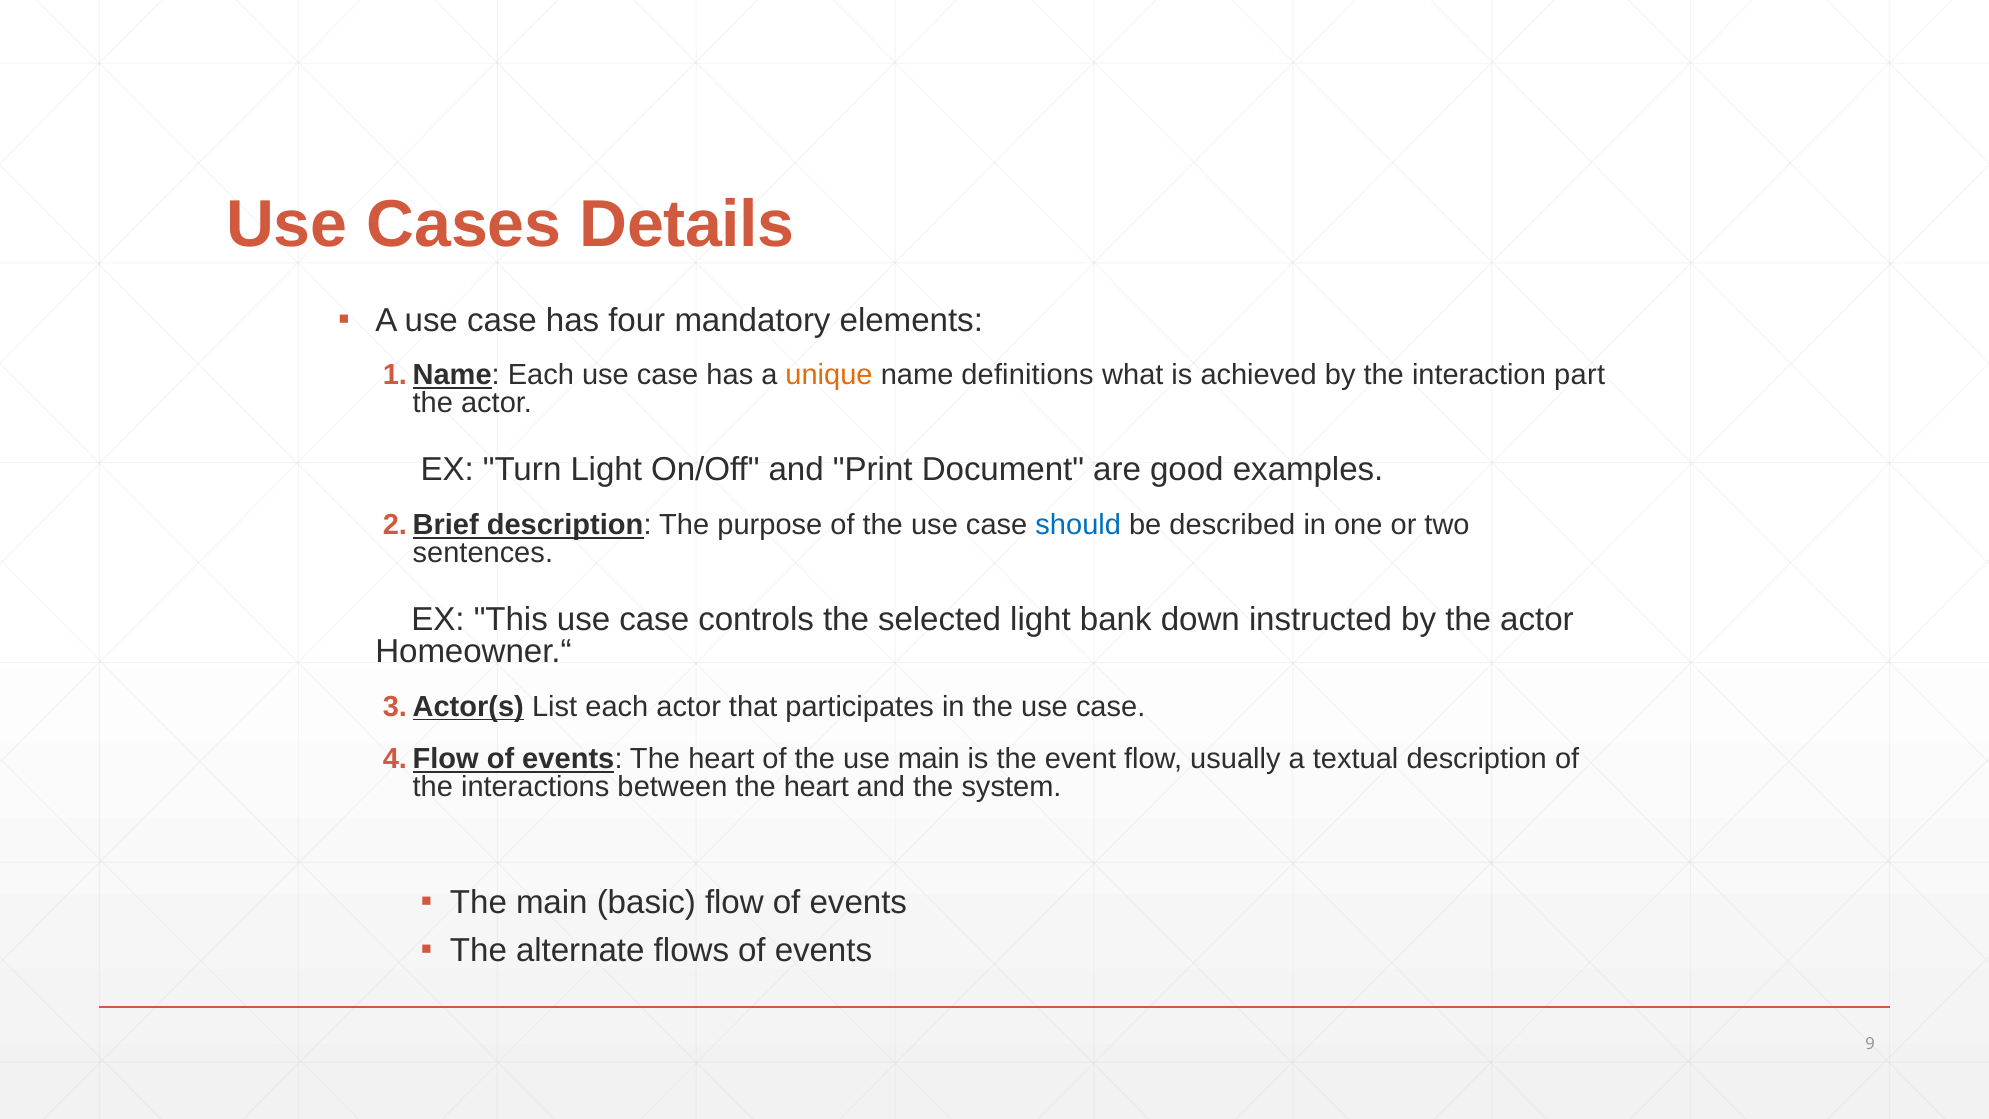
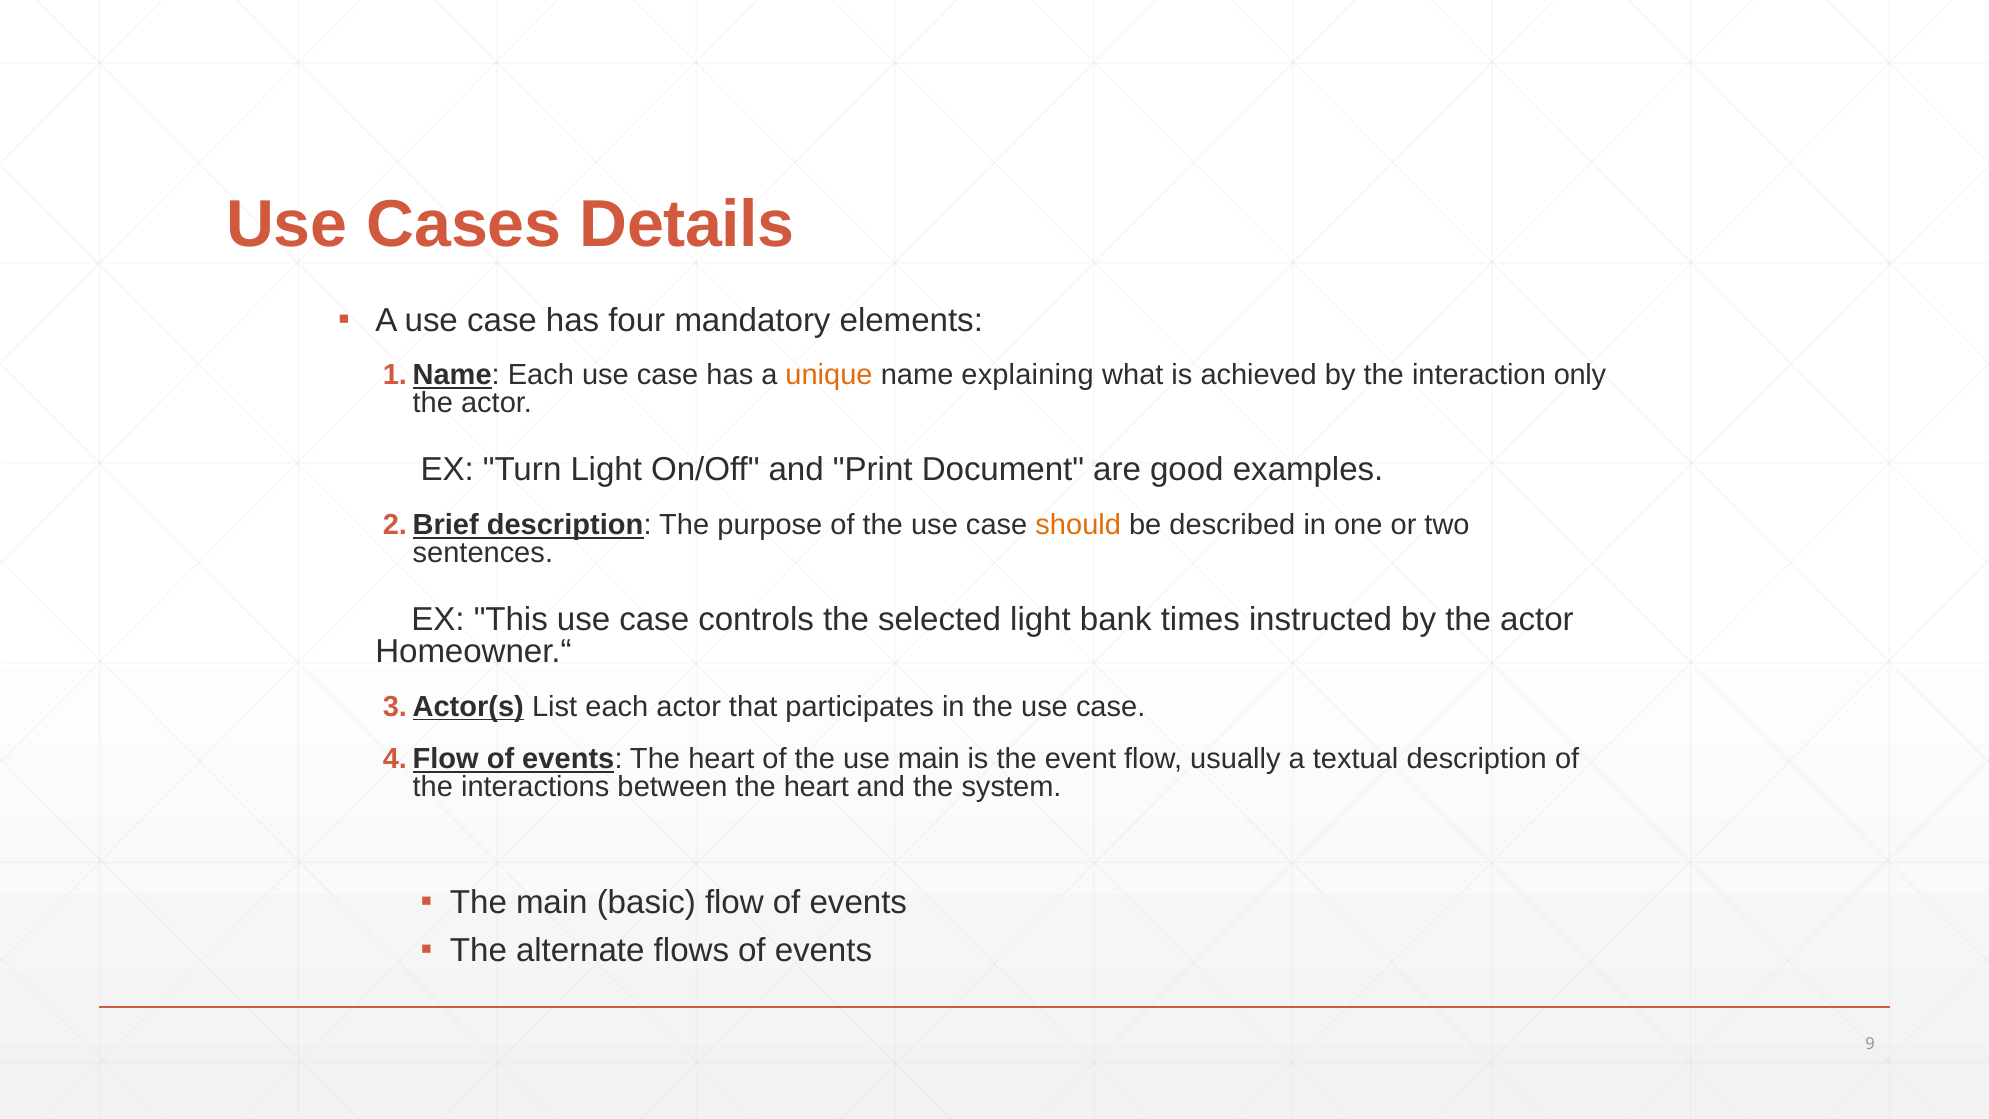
definitions: definitions -> explaining
part: part -> only
should colour: blue -> orange
down: down -> times
